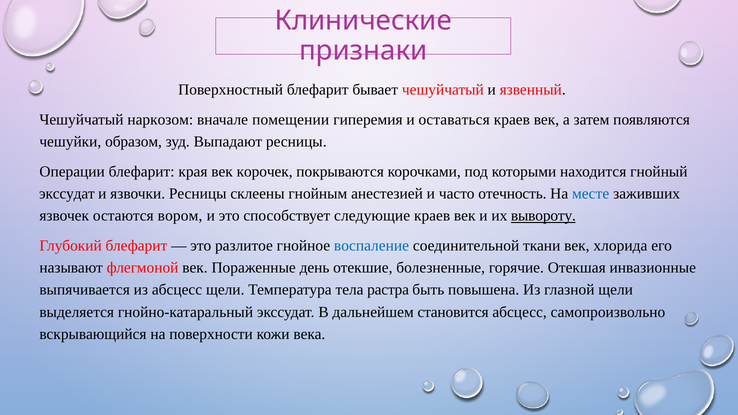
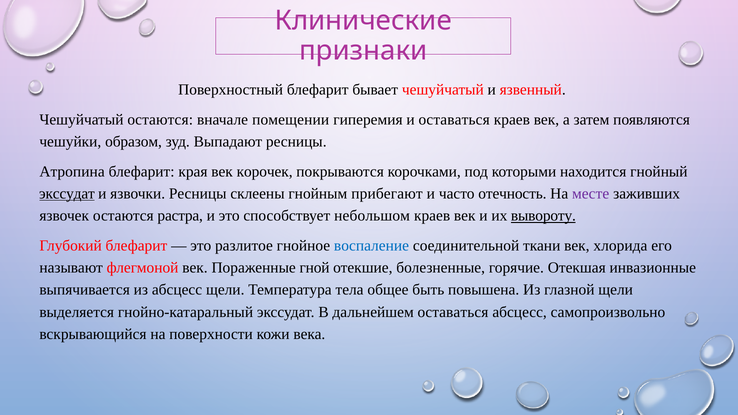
Чешуйчатый наркозом: наркозом -> остаются
Операции: Операции -> Атропина
экссудат at (67, 194) underline: none -> present
анестезией: анестезией -> прибегают
месте colour: blue -> purple
вором: вором -> растра
следующие: следующие -> небольшом
день: день -> гной
растра: растра -> общее
дальнейшем становится: становится -> оставаться
